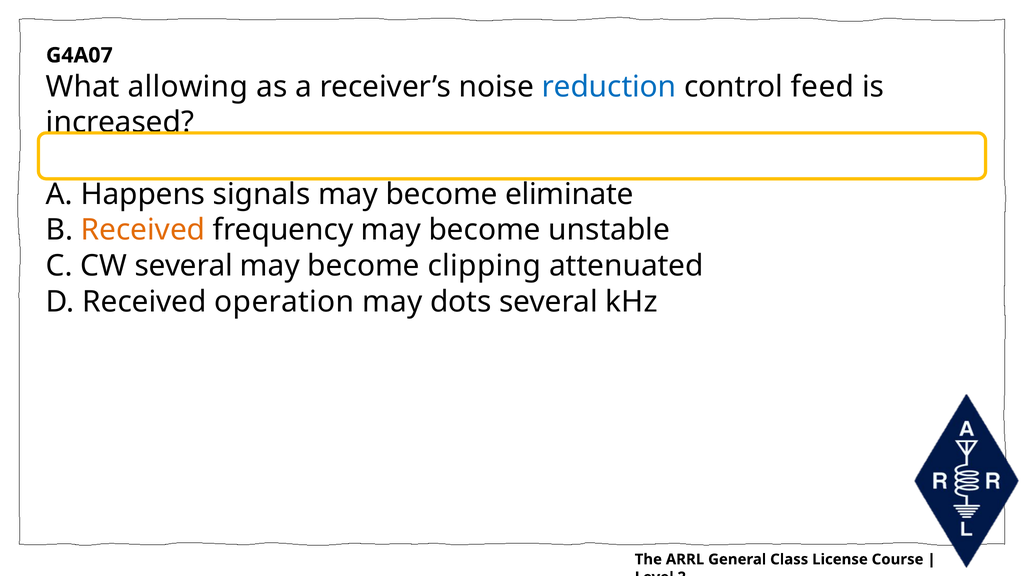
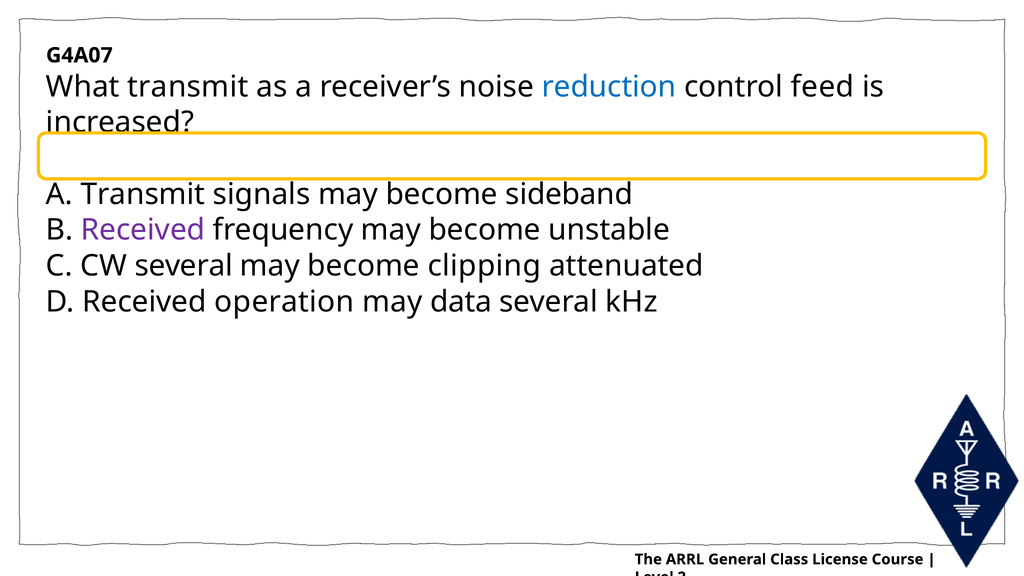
What allowing: allowing -> transmit
A Happens: Happens -> Transmit
eliminate: eliminate -> sideband
Received at (143, 230) colour: orange -> purple
dots: dots -> data
